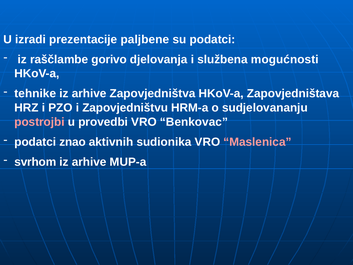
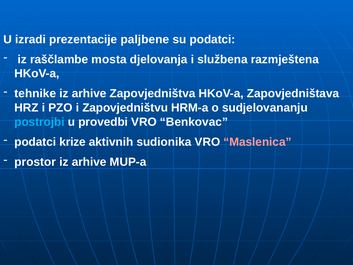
gorivo: gorivo -> mosta
mogućnosti: mogućnosti -> razmještena
postrojbi colour: pink -> light blue
znao: znao -> krize
svrhom: svrhom -> prostor
